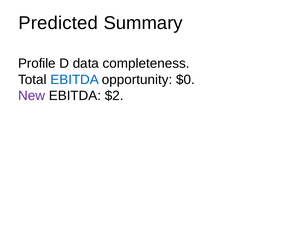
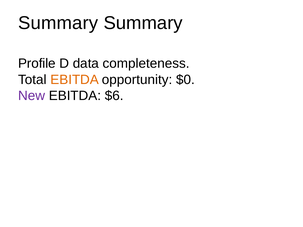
Predicted at (58, 23): Predicted -> Summary
EBITDA at (75, 80) colour: blue -> orange
$2: $2 -> $6
